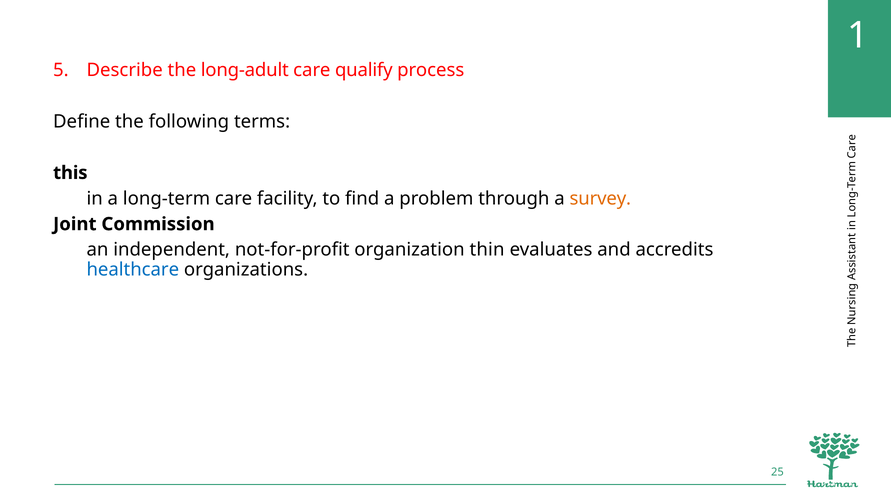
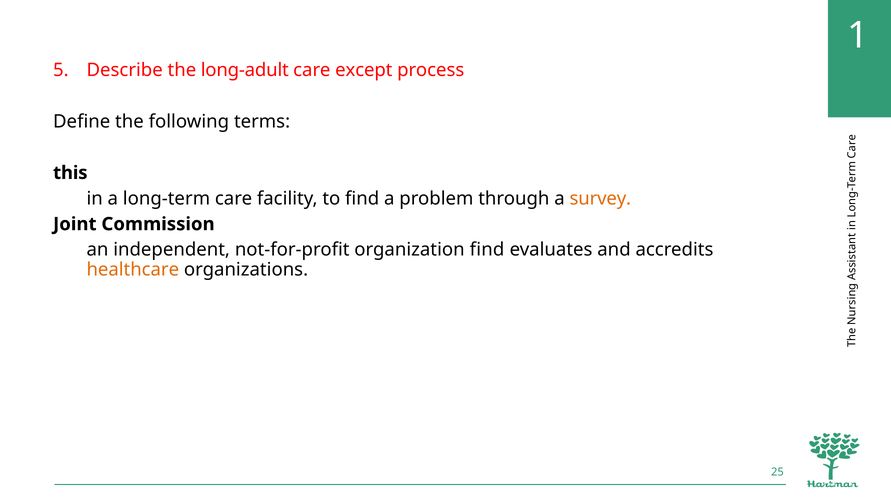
qualify: qualify -> except
organization thin: thin -> find
healthcare colour: blue -> orange
